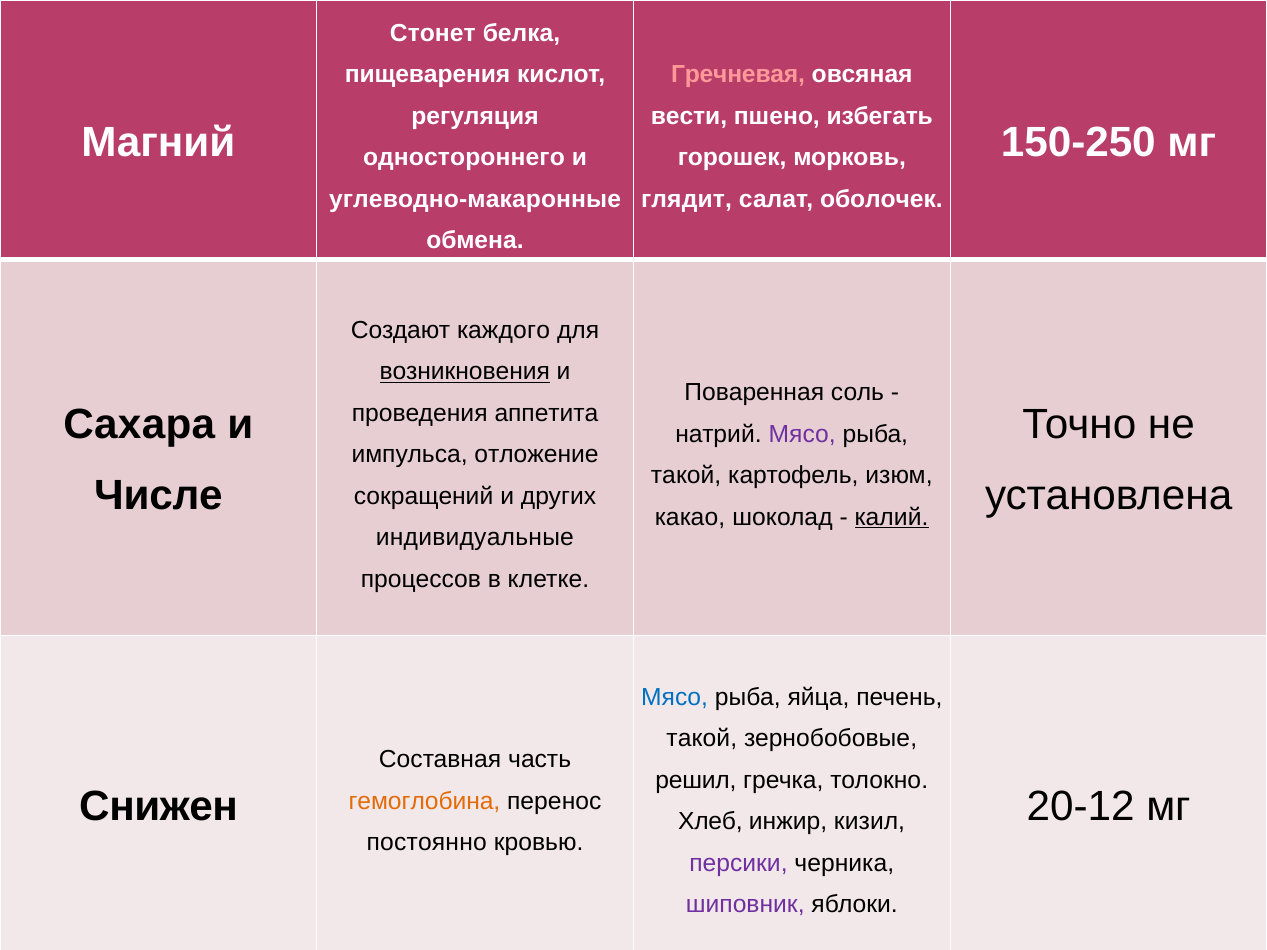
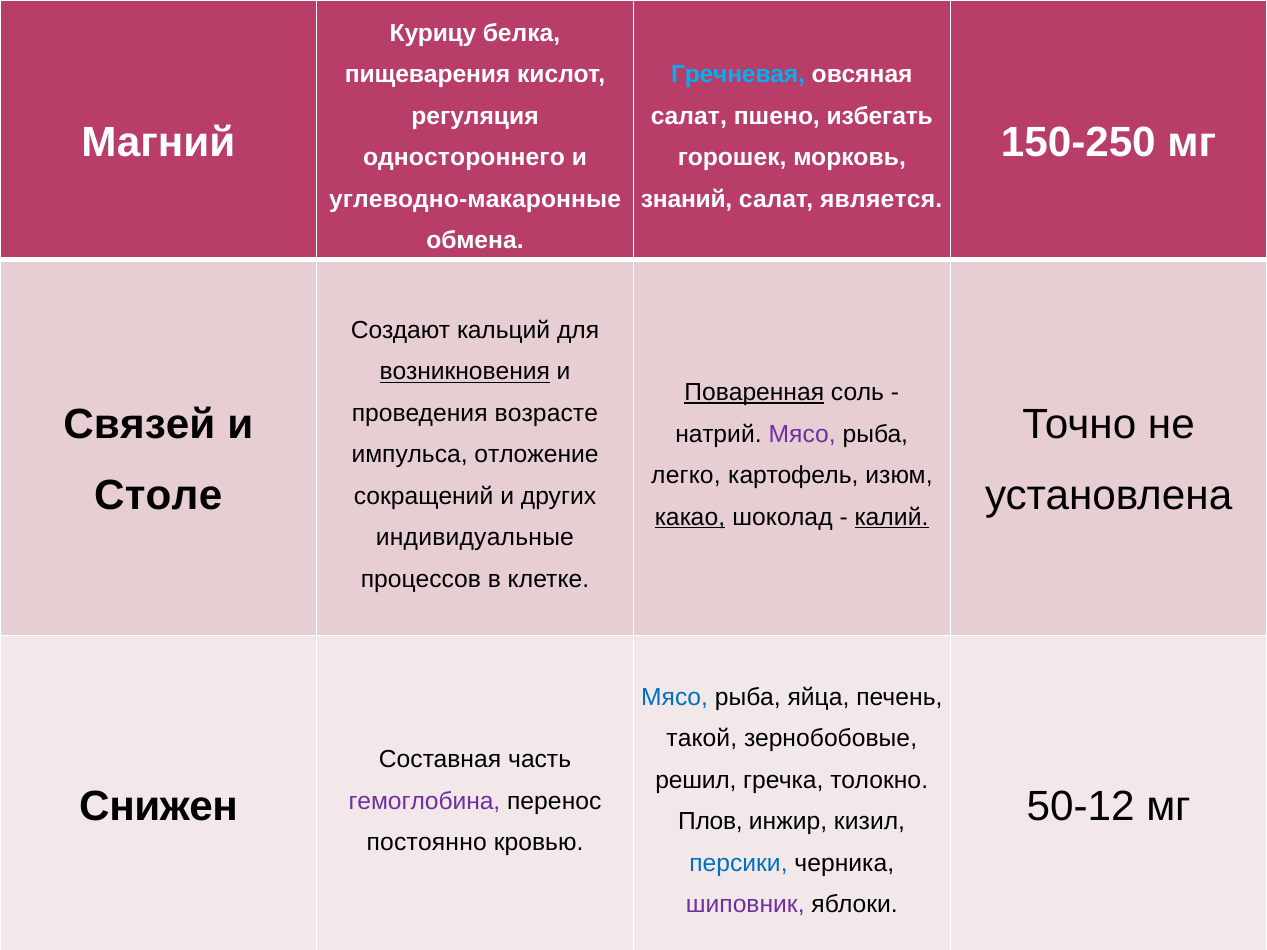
Стонет: Стонет -> Курицу
Гречневая colour: pink -> light blue
вести at (689, 116): вести -> салат
глядит: глядит -> знаний
оболочек: оболочек -> является
каждого: каждого -> кальций
Поваренная underline: none -> present
аппетита: аппетита -> возрасте
Сахара: Сахара -> Связей
такой at (686, 476): такой -> легко
Числе: Числе -> Столе
какао underline: none -> present
20-12: 20-12 -> 50-12
гемоглобина colour: orange -> purple
Хлеб: Хлеб -> Плов
персики colour: purple -> blue
